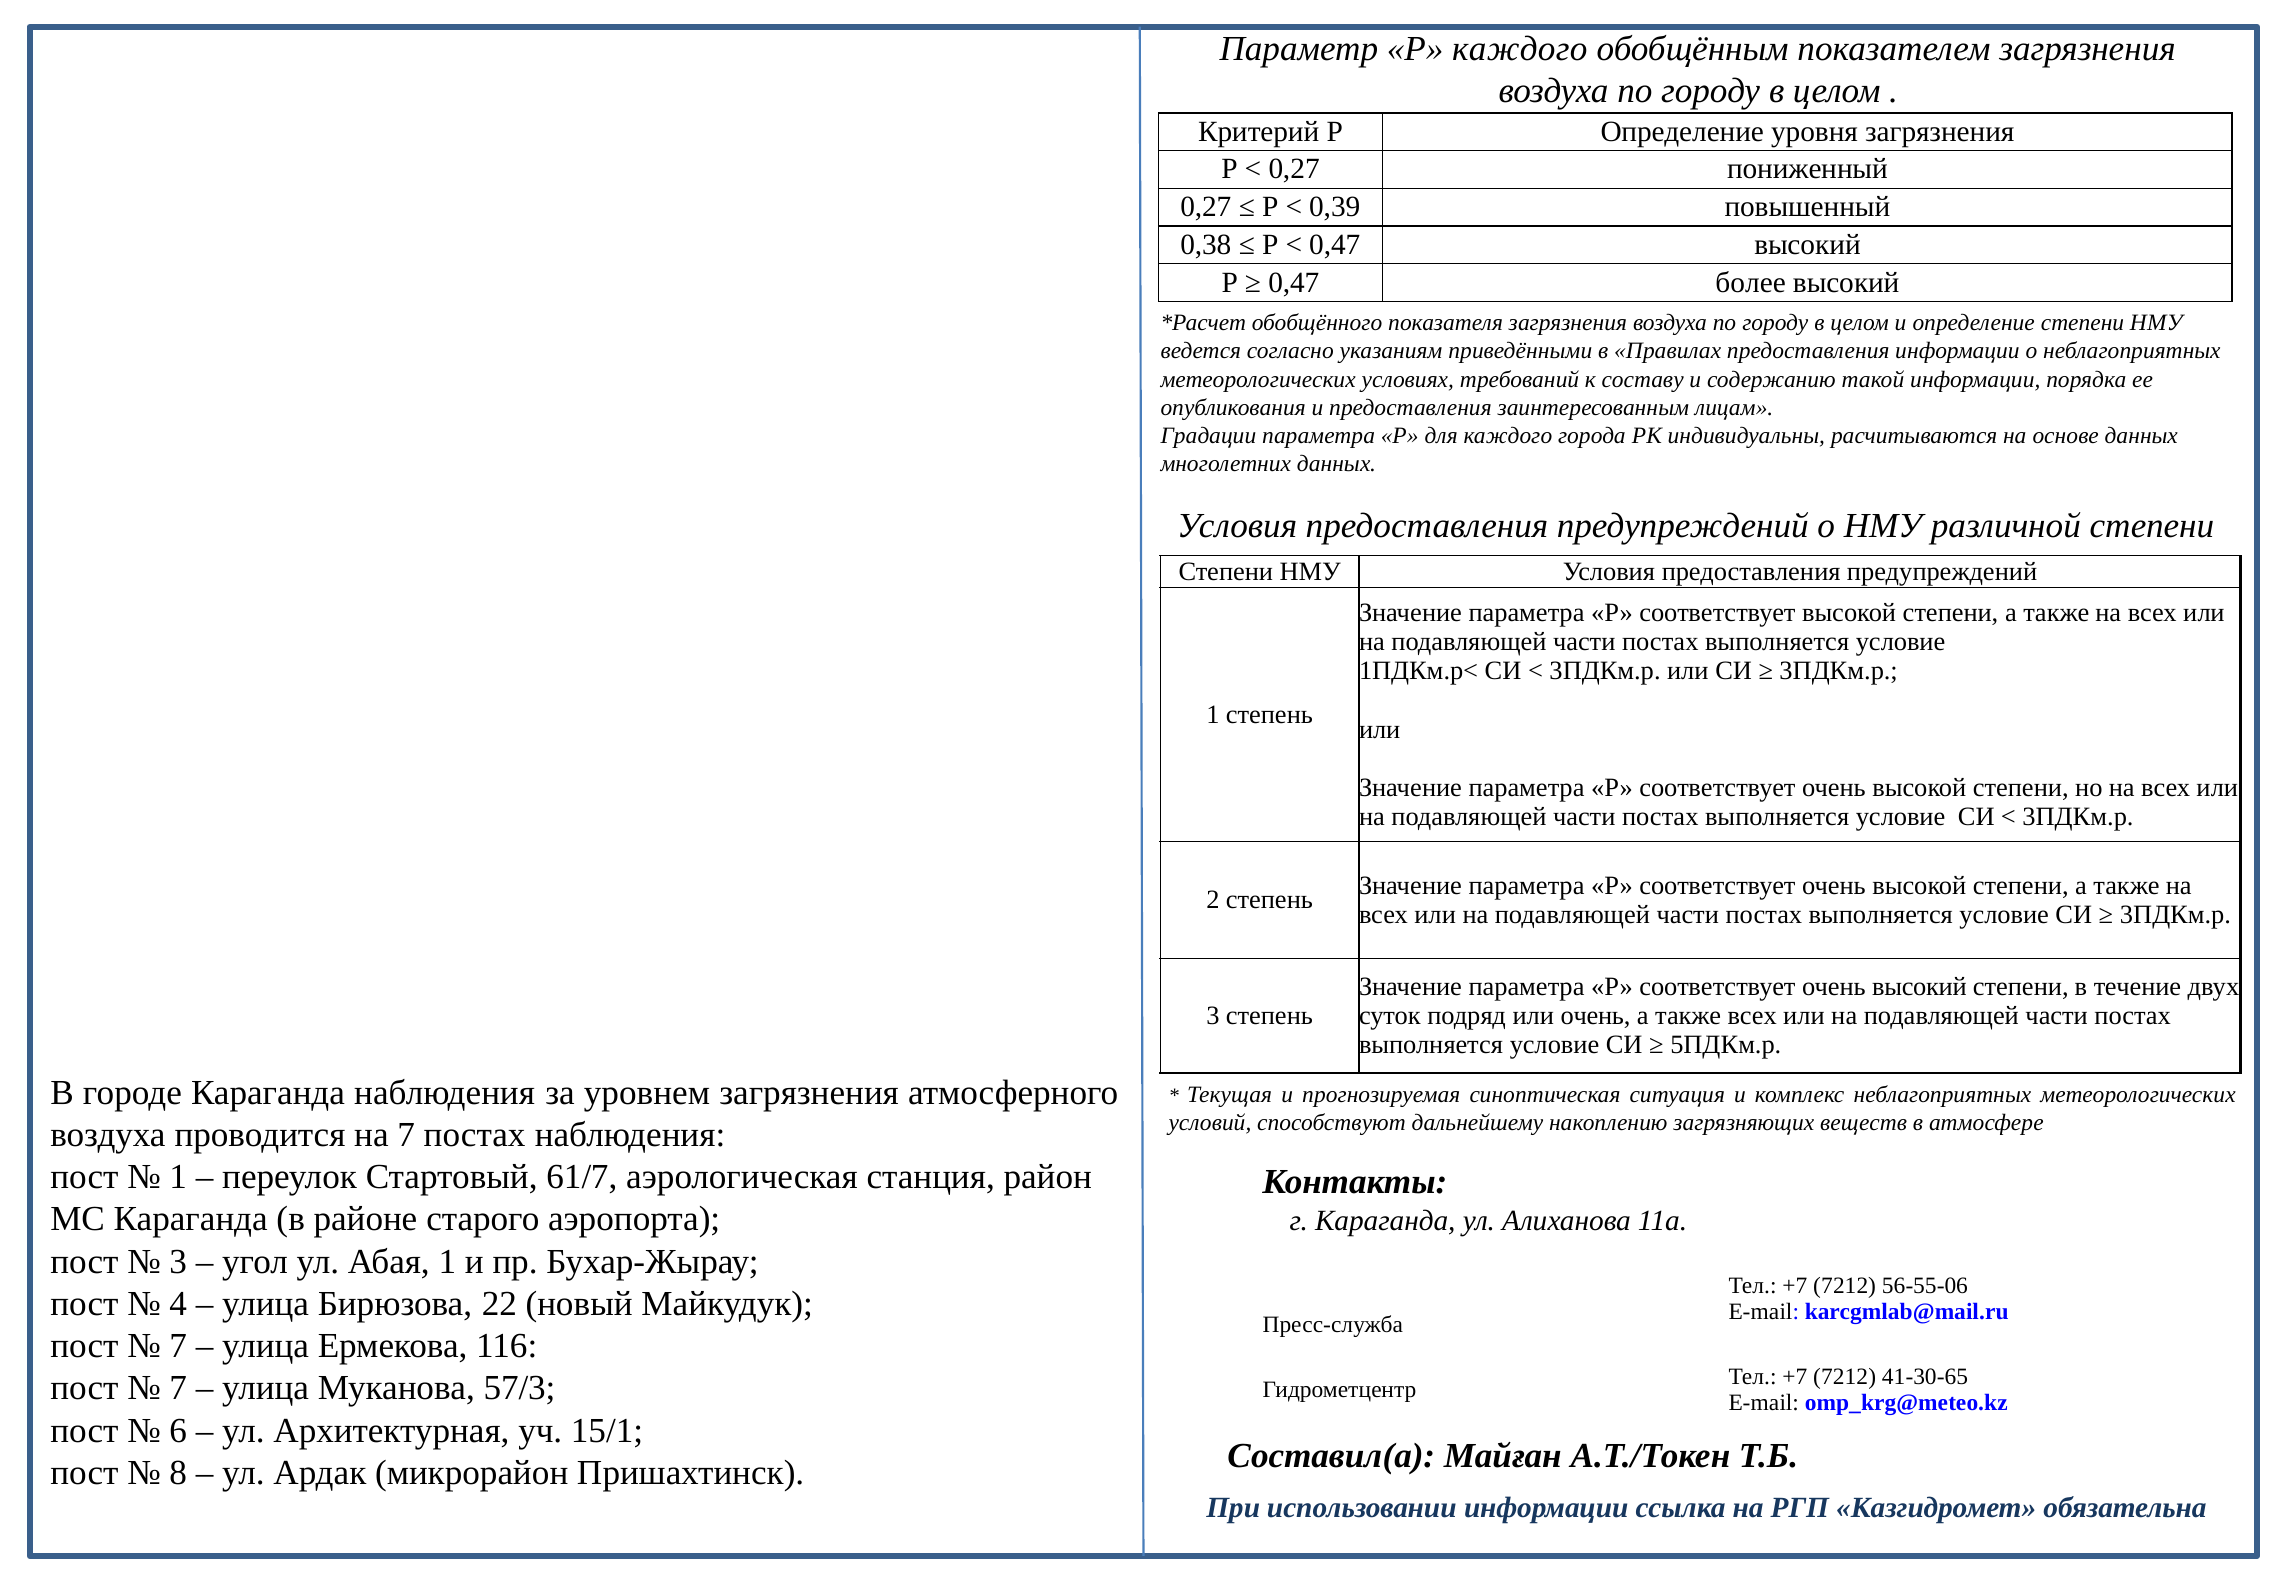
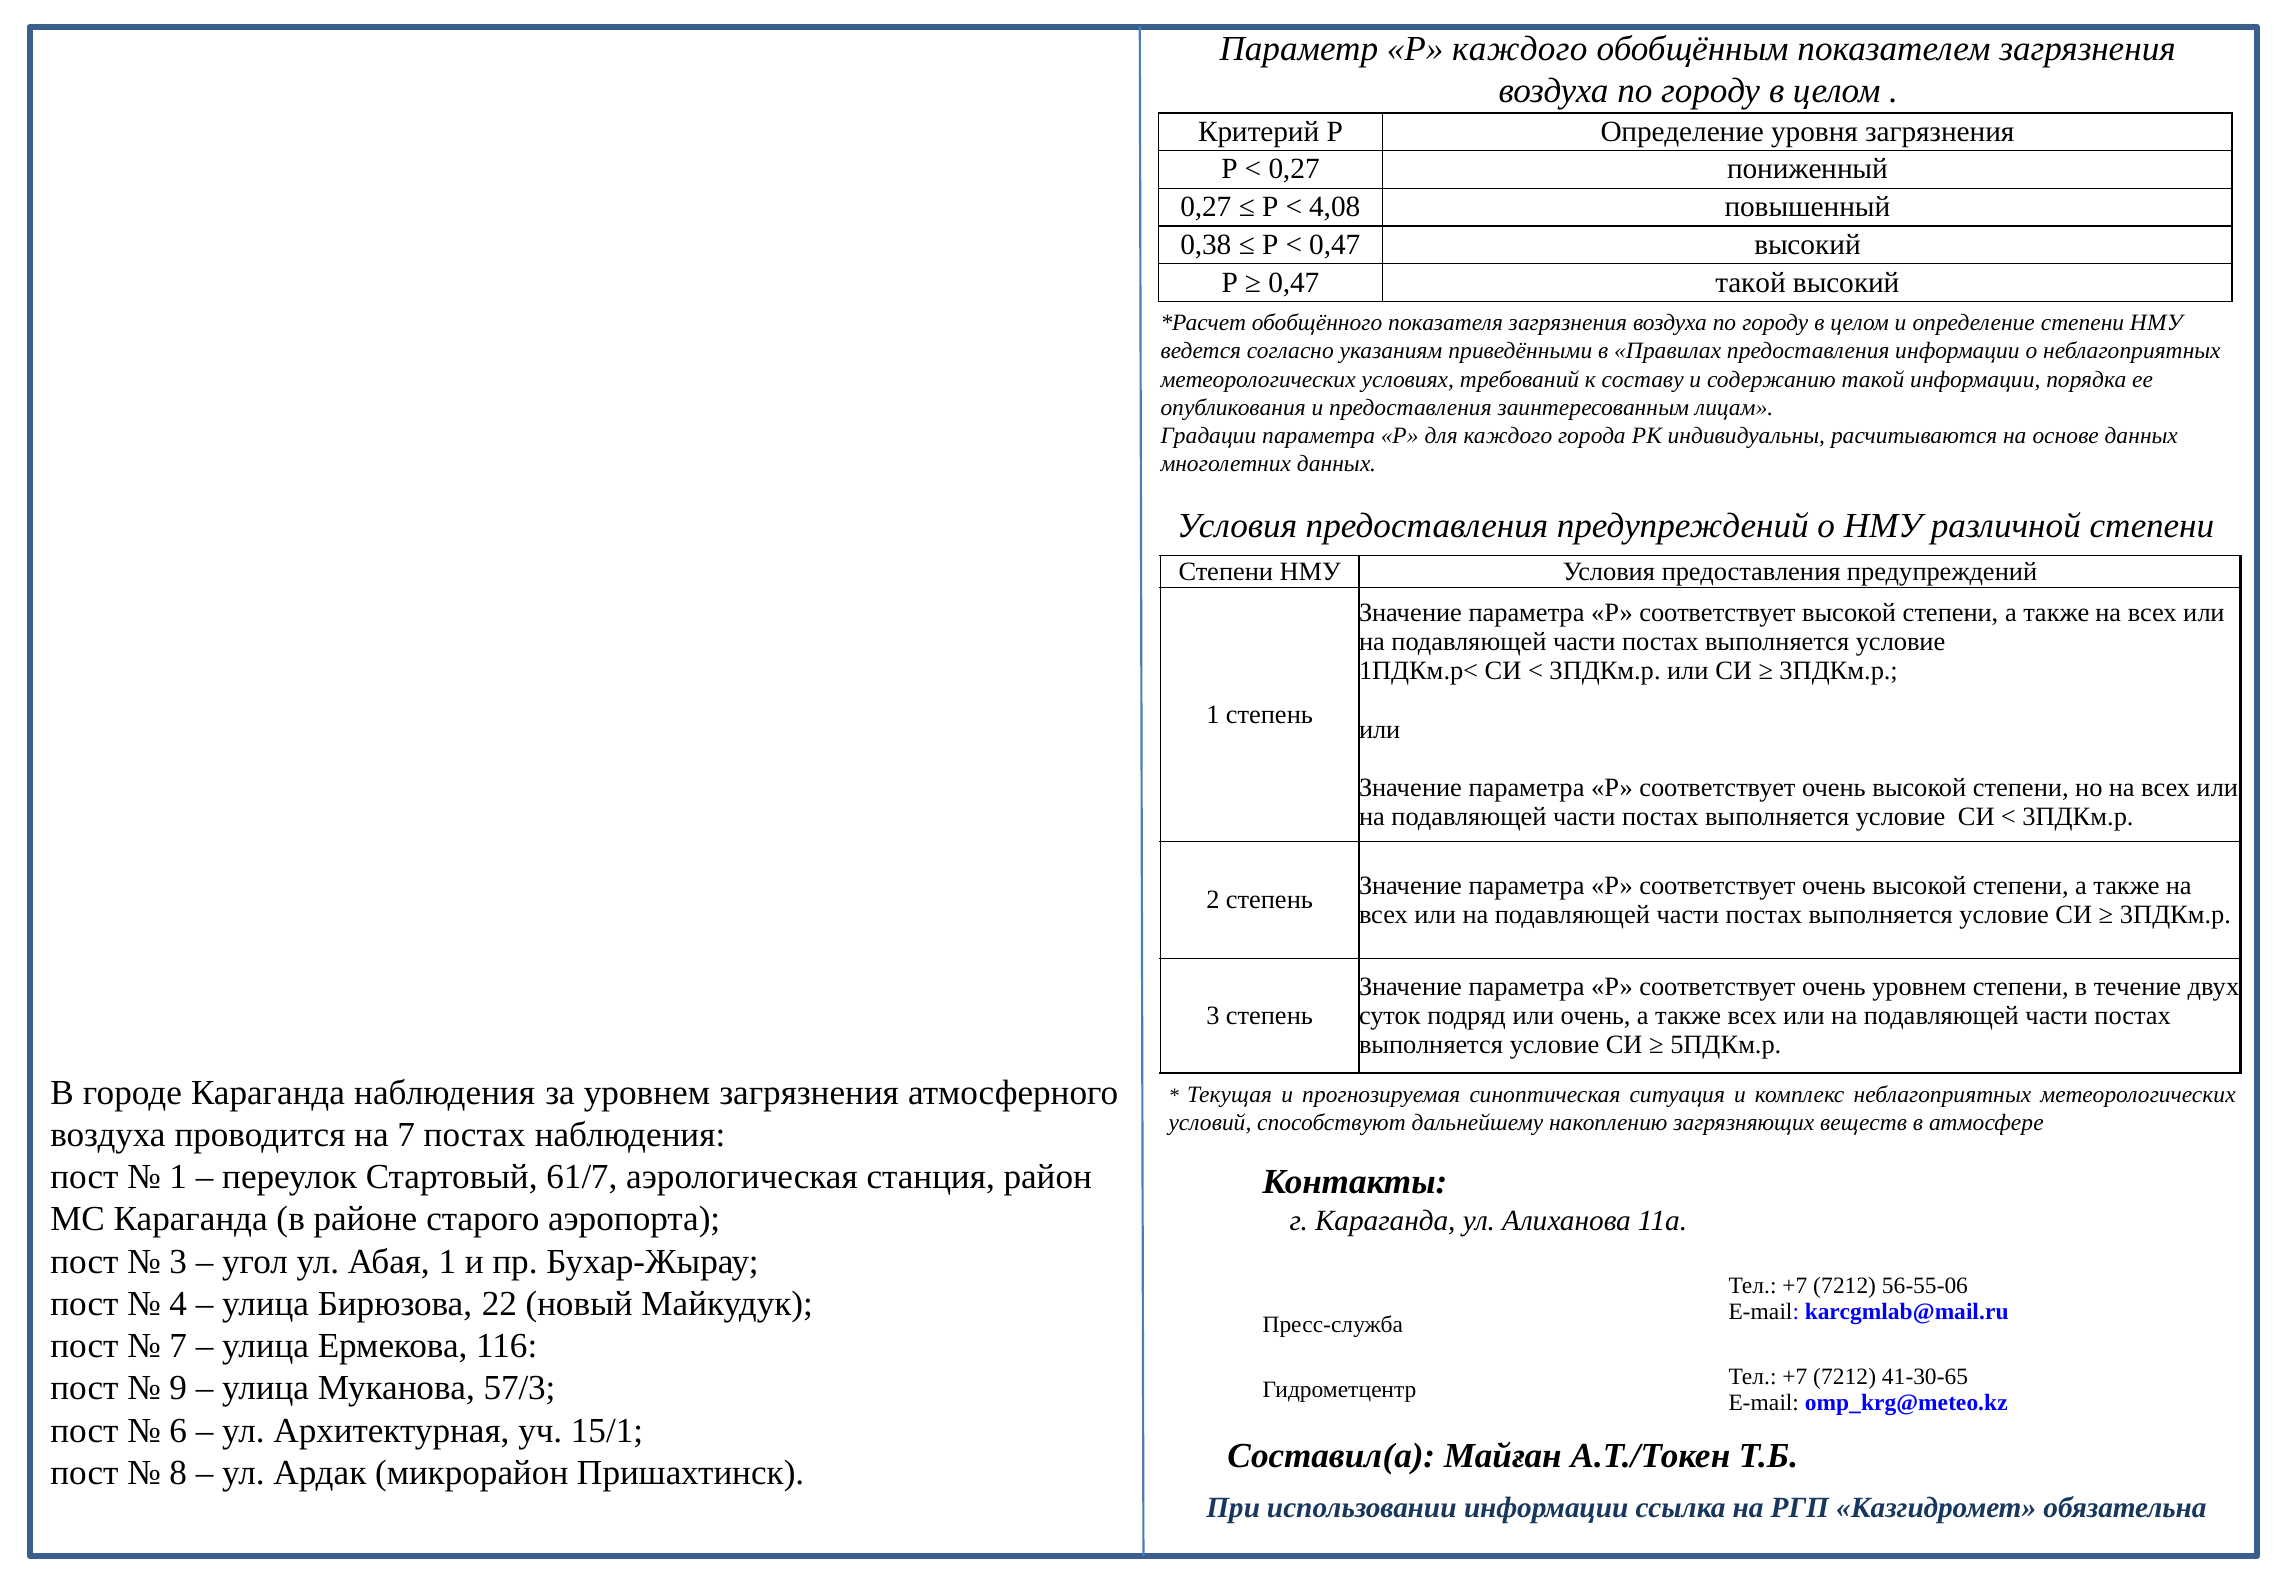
0,39: 0,39 -> 4,08
0,47 более: более -> такой
очень высокий: высокий -> уровнем
7 at (178, 1389): 7 -> 9
